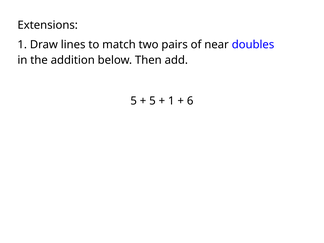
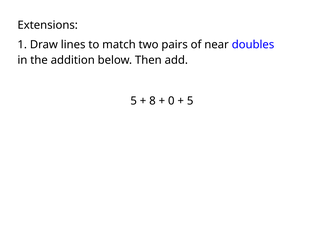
5 at (152, 101): 5 -> 8
1 at (171, 101): 1 -> 0
6 at (190, 101): 6 -> 5
